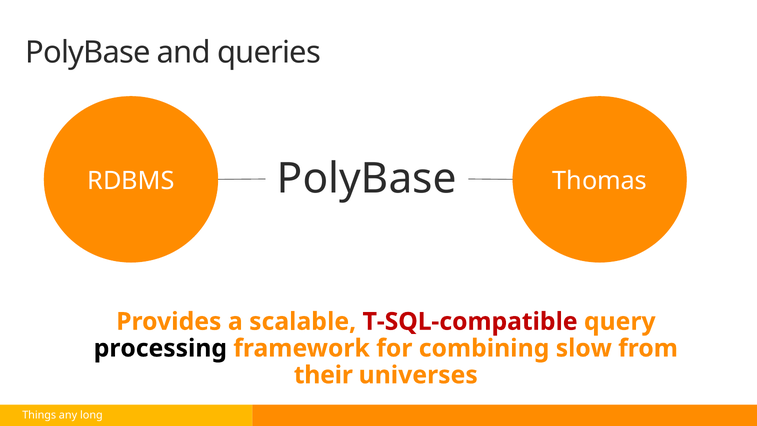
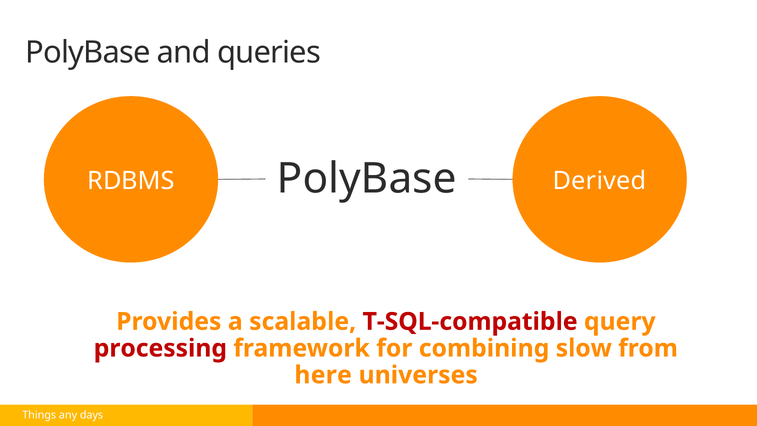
Thomas: Thomas -> Derived
processing colour: black -> red
their: their -> here
long: long -> days
